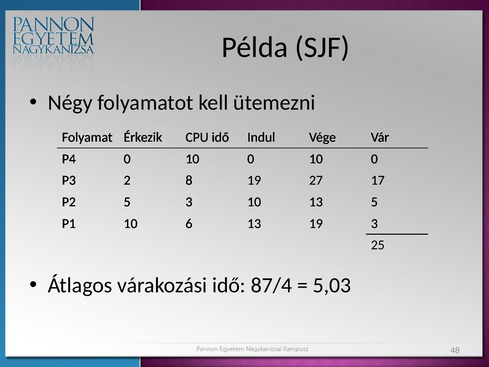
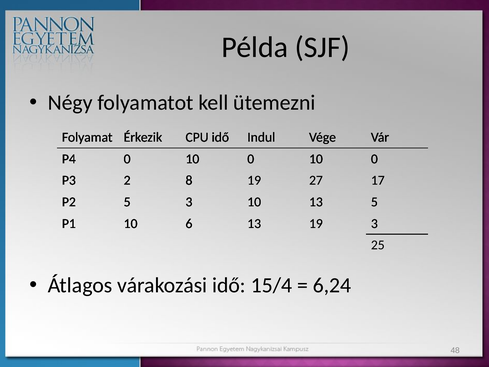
87/4: 87/4 -> 15/4
5,03: 5,03 -> 6,24
